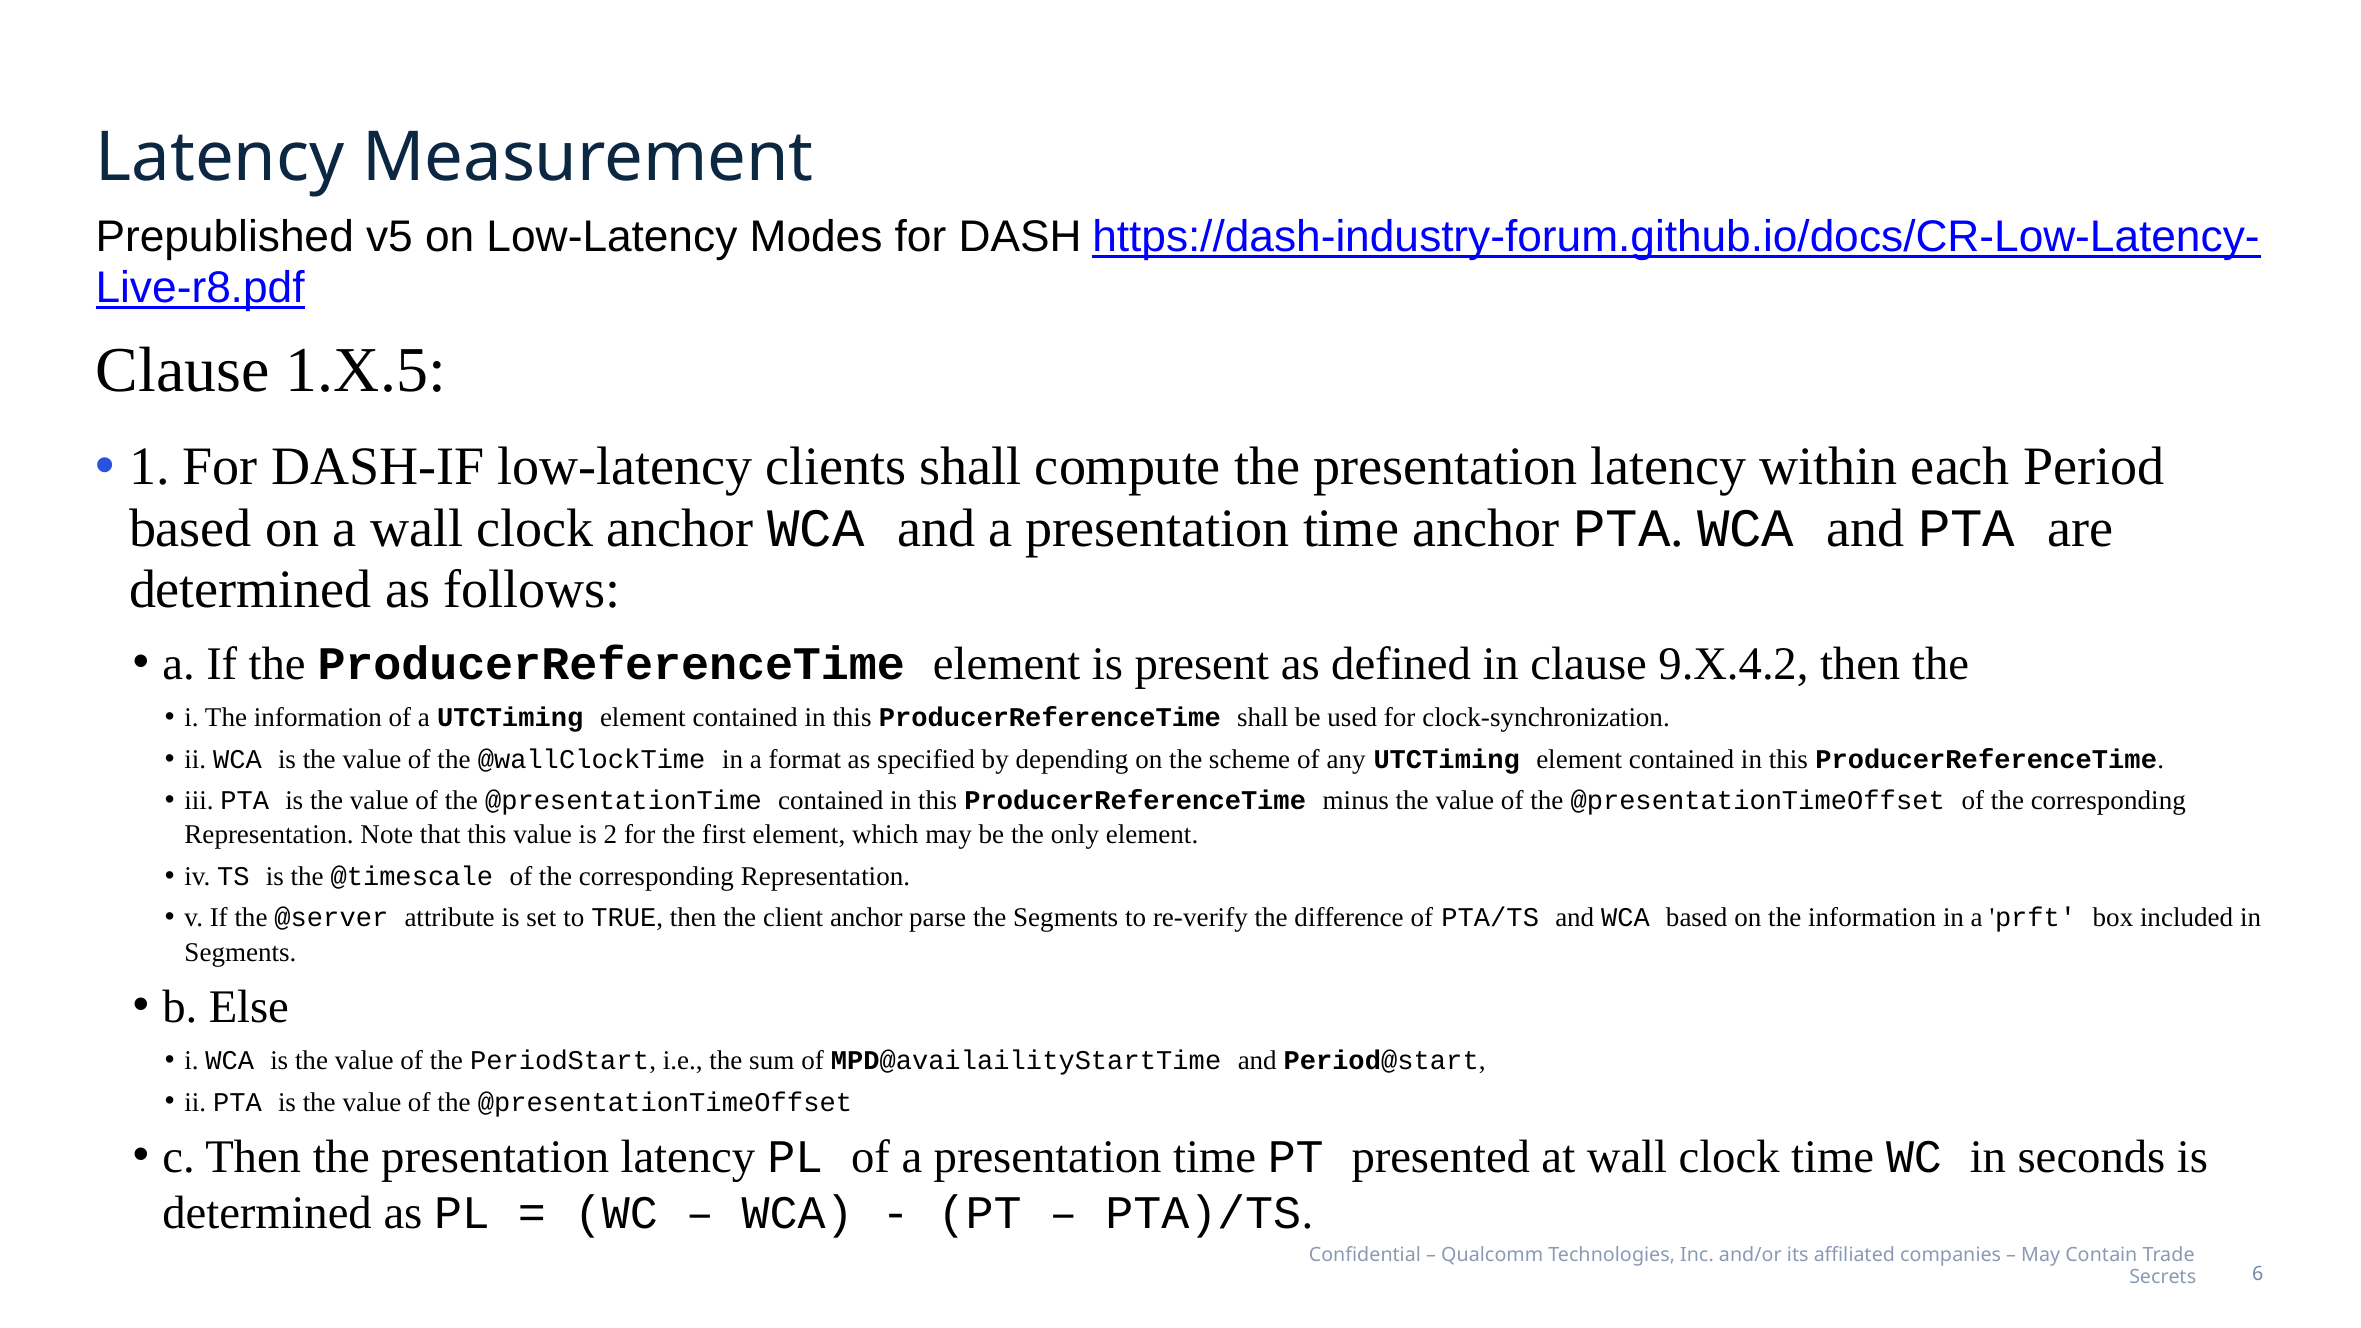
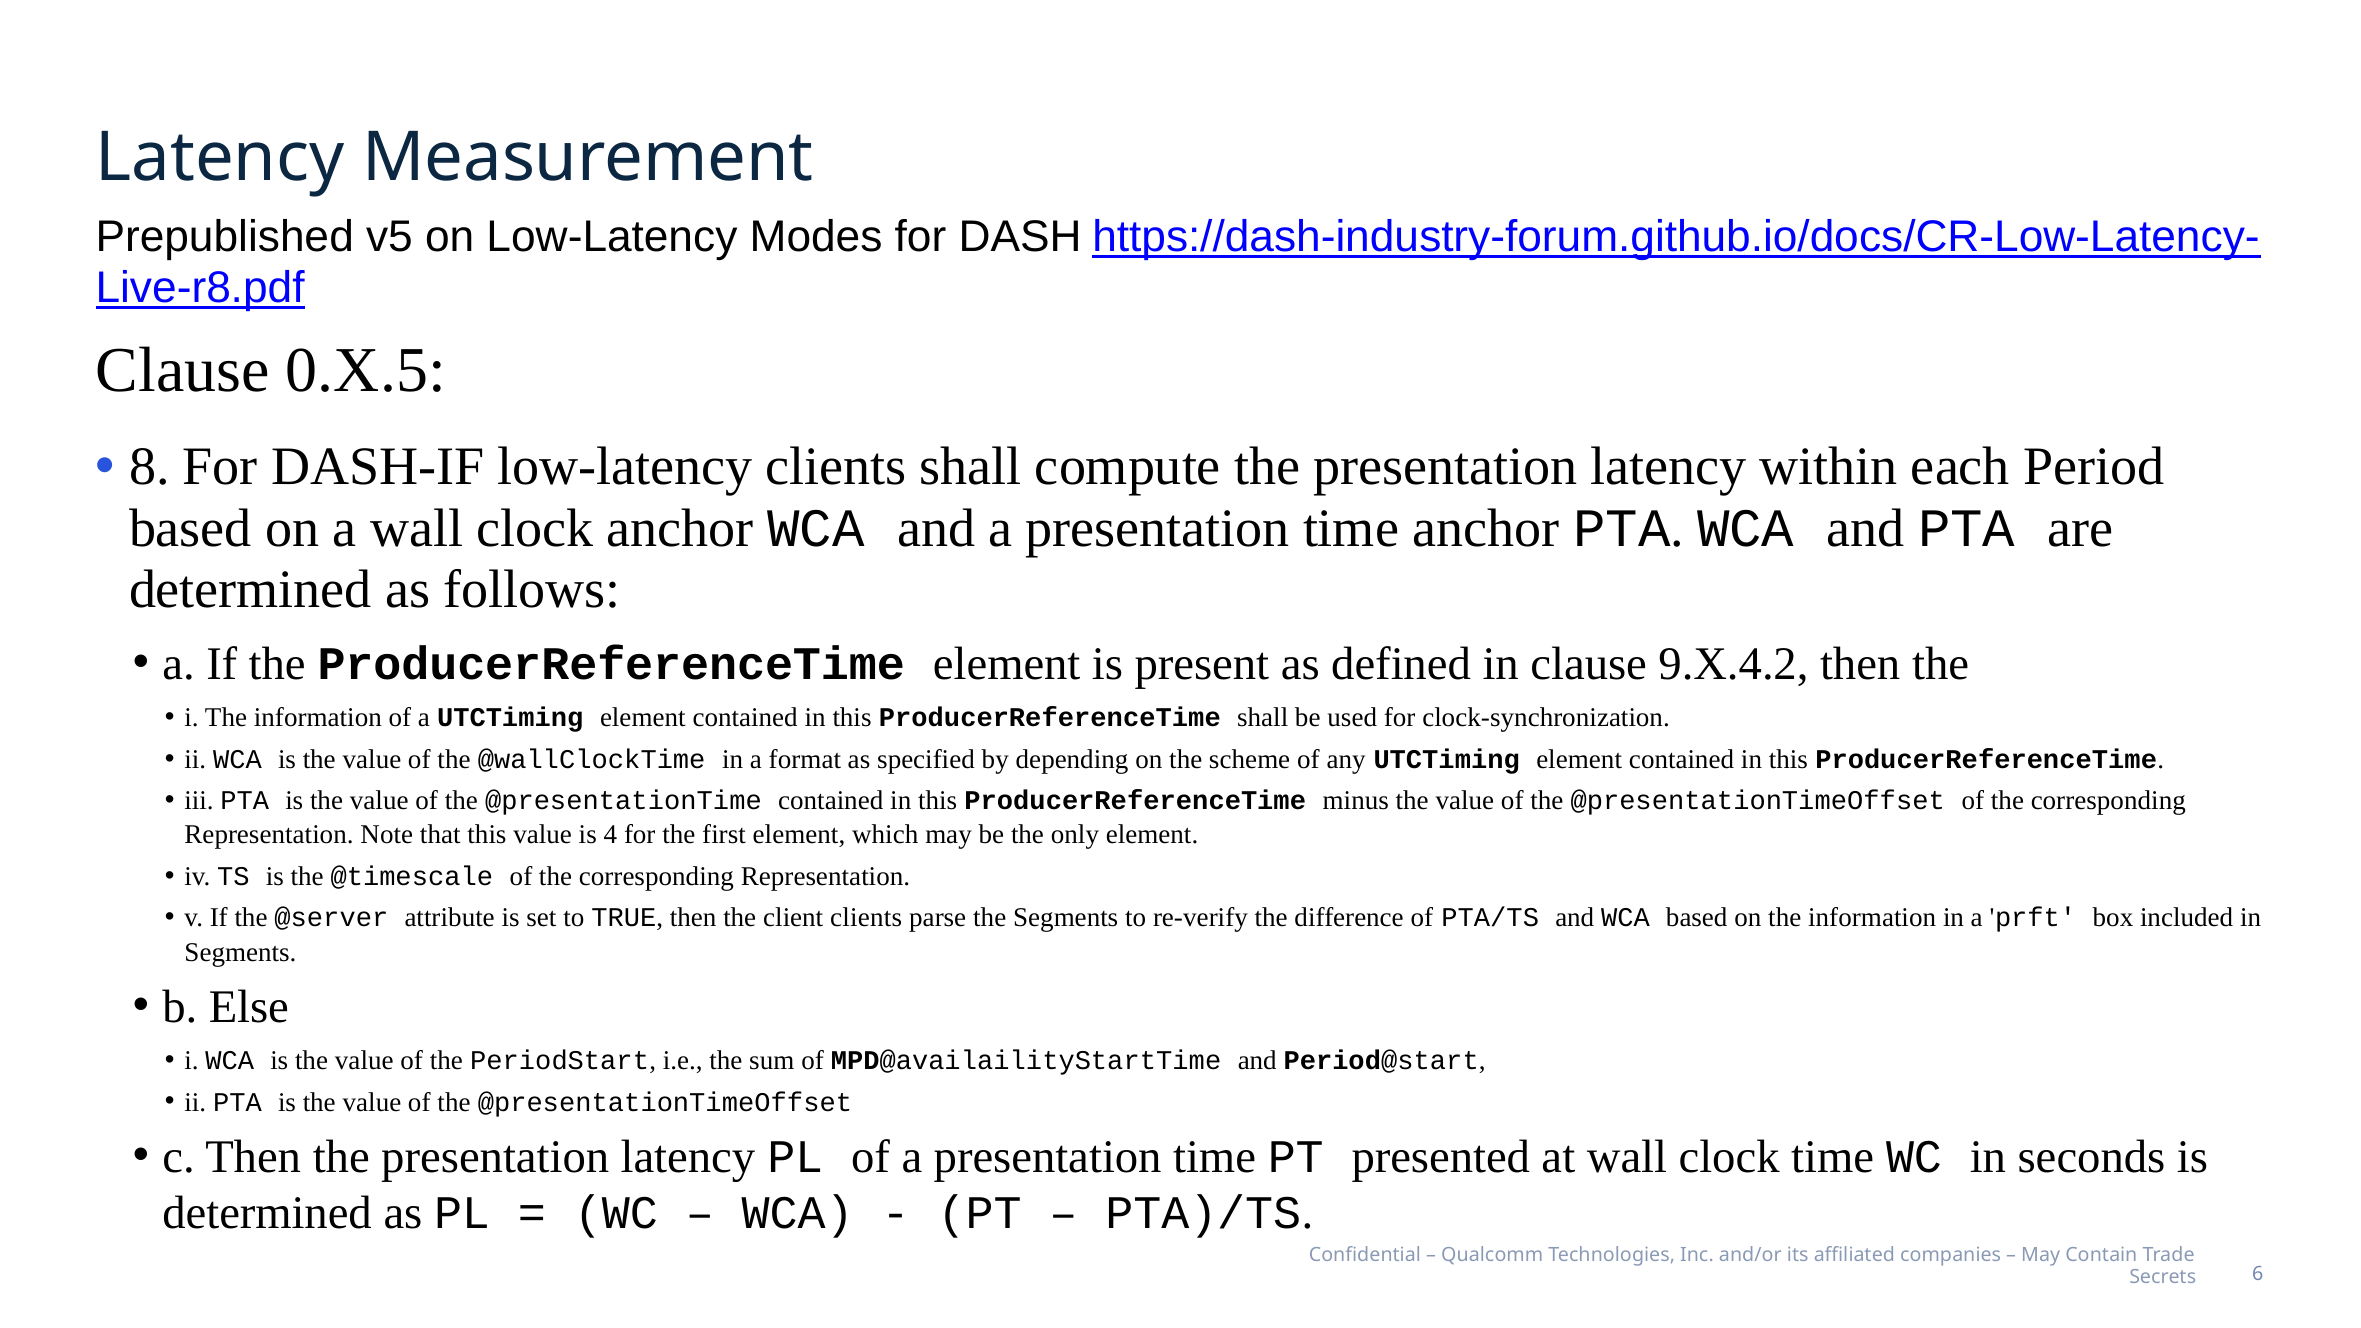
1.X.5: 1.X.5 -> 0.X.5
1: 1 -> 8
2: 2 -> 4
client anchor: anchor -> clients
